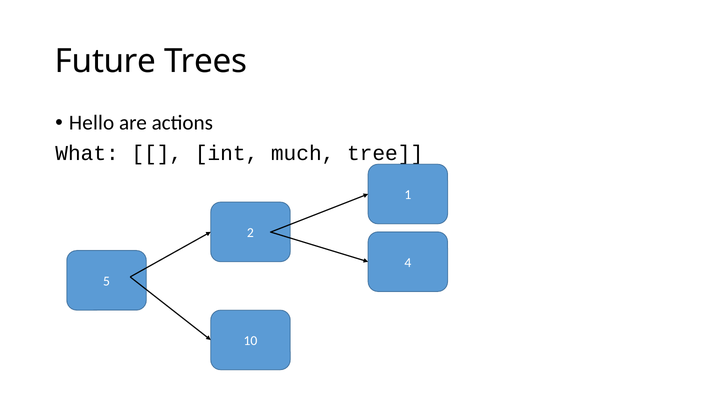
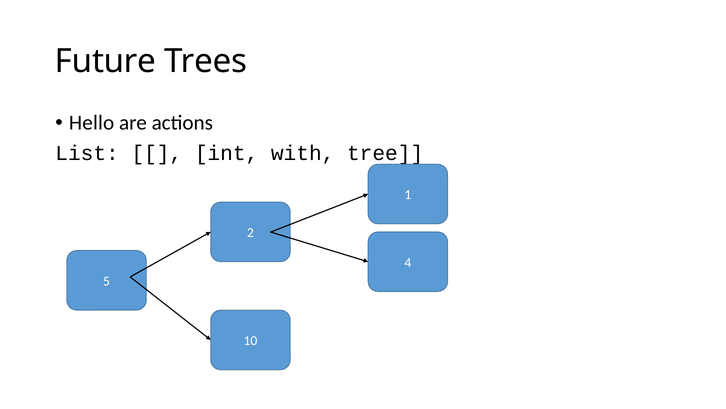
What: What -> List
much: much -> with
